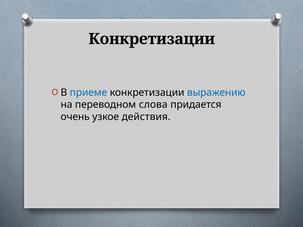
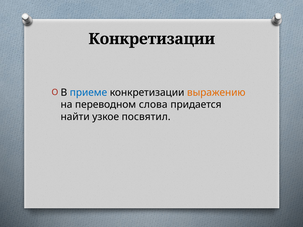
выражению colour: blue -> orange
очень: очень -> найти
действия: действия -> посвятил
